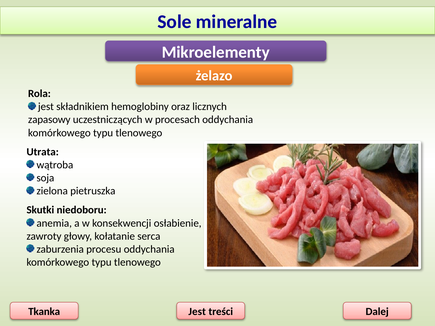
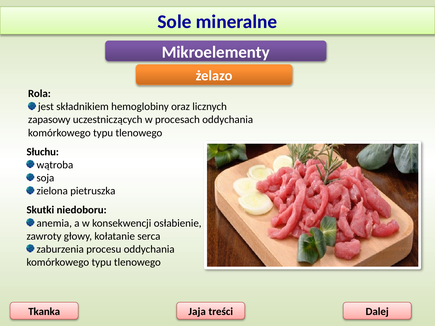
Utrata: Utrata -> Słuchu
Jest at (197, 312): Jest -> Jaja
